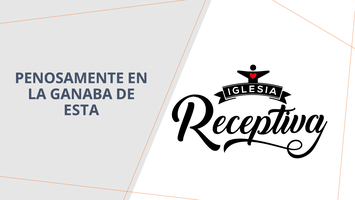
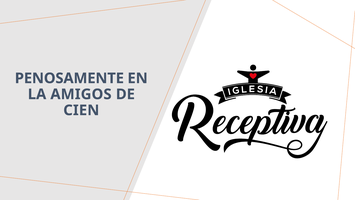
GANABA: GANABA -> AMIGOS
ESTA: ESTA -> CIEN
